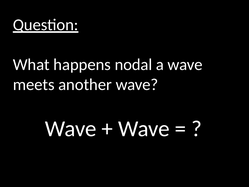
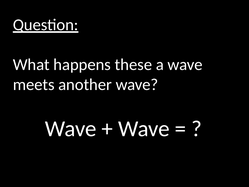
nodal: nodal -> these
